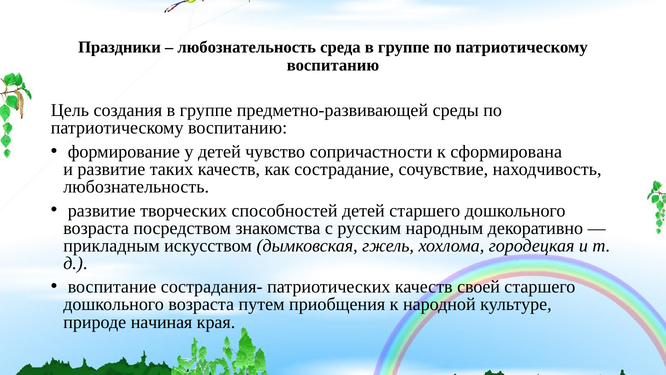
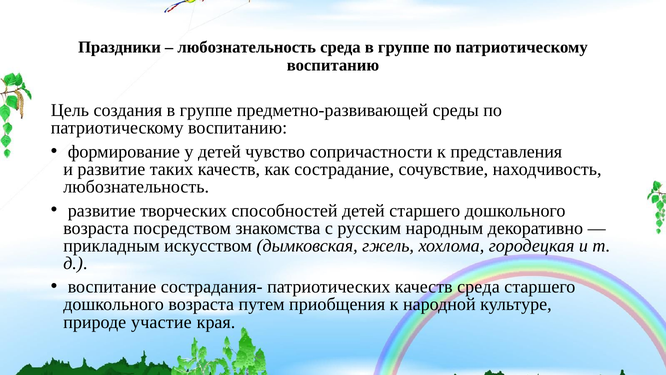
сформирована: сформирована -> представления
качеств своей: своей -> среда
начиная: начиная -> участие
